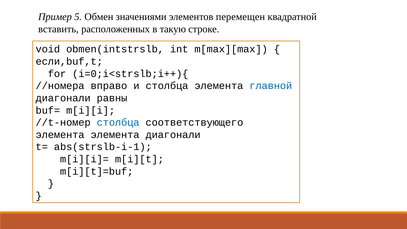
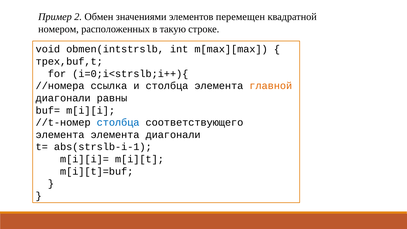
5: 5 -> 2
вставить: вставить -> номером
если,buf,t: если,buf,t -> трех,buf,t
вправо: вправо -> ссылка
главной colour: blue -> orange
